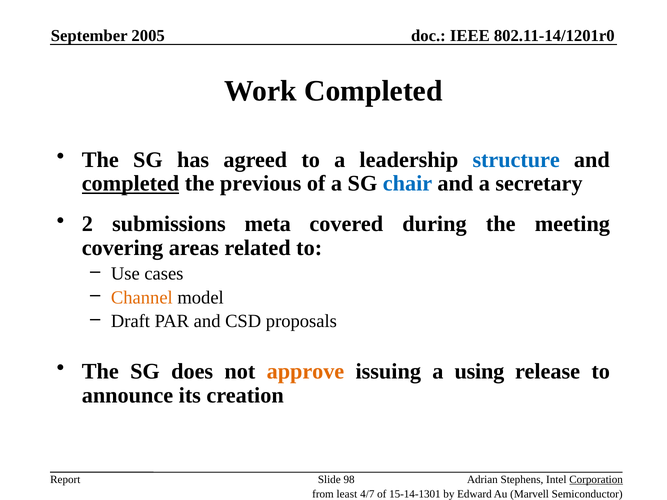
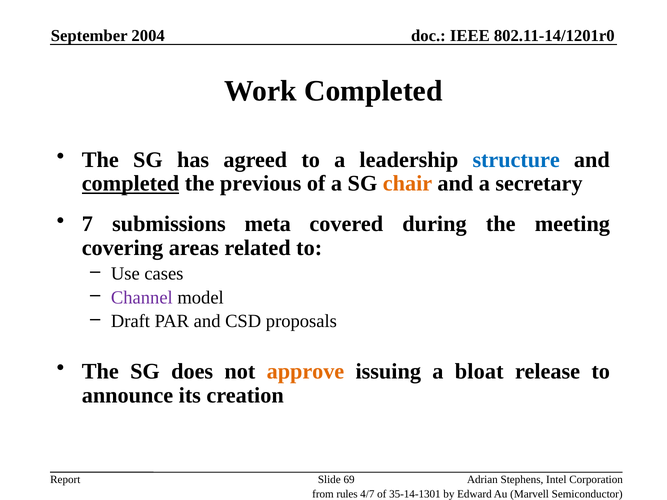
2005: 2005 -> 2004
chair colour: blue -> orange
2: 2 -> 7
Channel colour: orange -> purple
using: using -> bloat
98: 98 -> 69
Corporation underline: present -> none
least: least -> rules
15-14-1301: 15-14-1301 -> 35-14-1301
